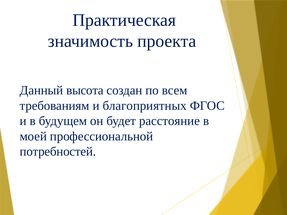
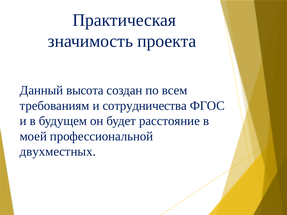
благоприятных: благоприятных -> сотрудничества
потребностей: потребностей -> двухместных
